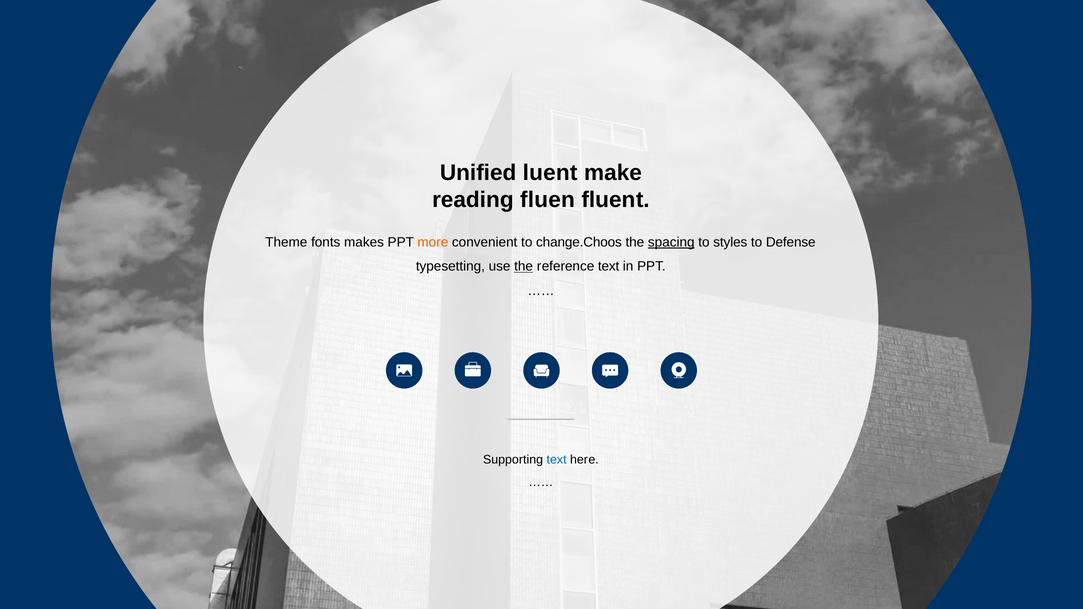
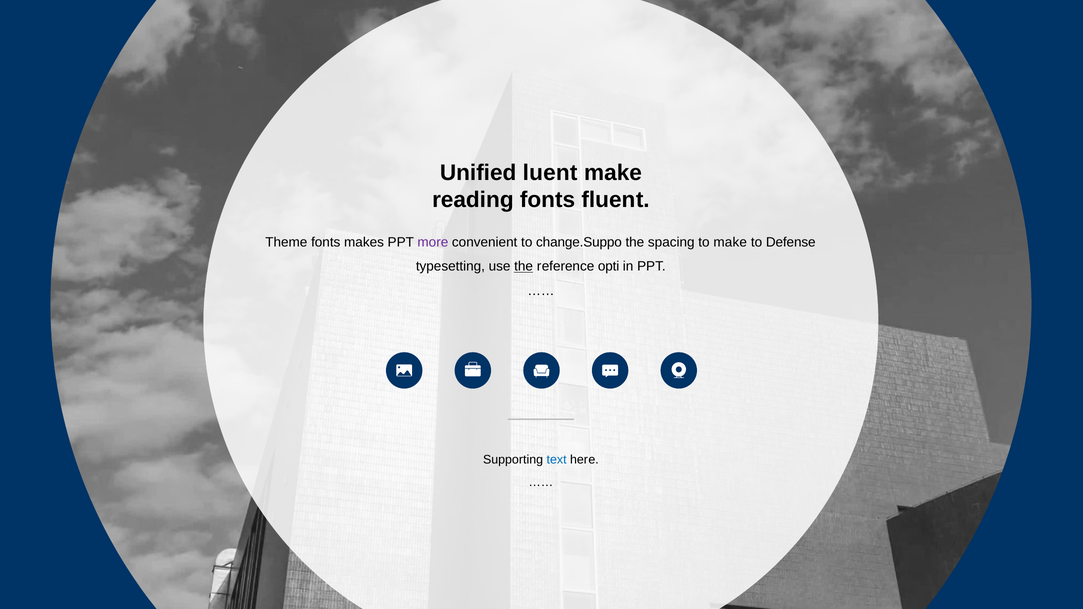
reading fluen: fluen -> fonts
more colour: orange -> purple
change.Choos: change.Choos -> change.Suppo
spacing underline: present -> none
to styles: styles -> make
eference text: text -> opti
